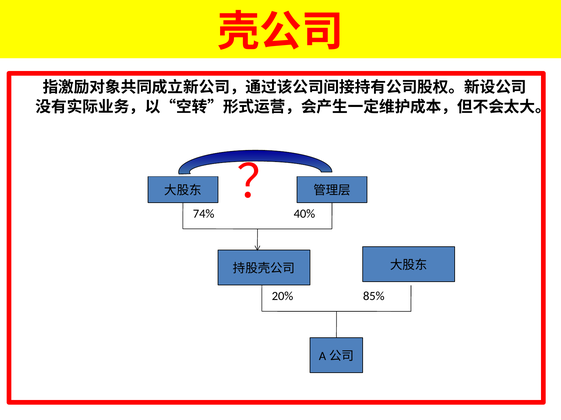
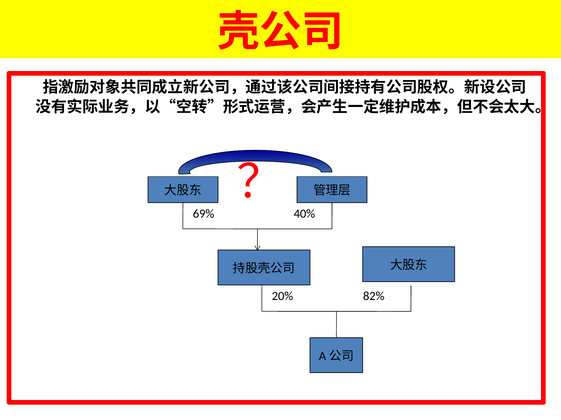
74%: 74% -> 69%
85%: 85% -> 82%
